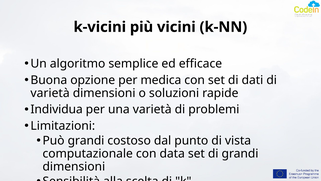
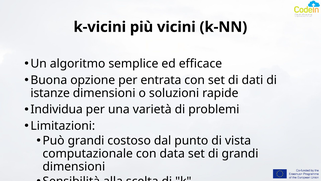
medica: medica -> entrata
varietà at (50, 93): varietà -> istanze
